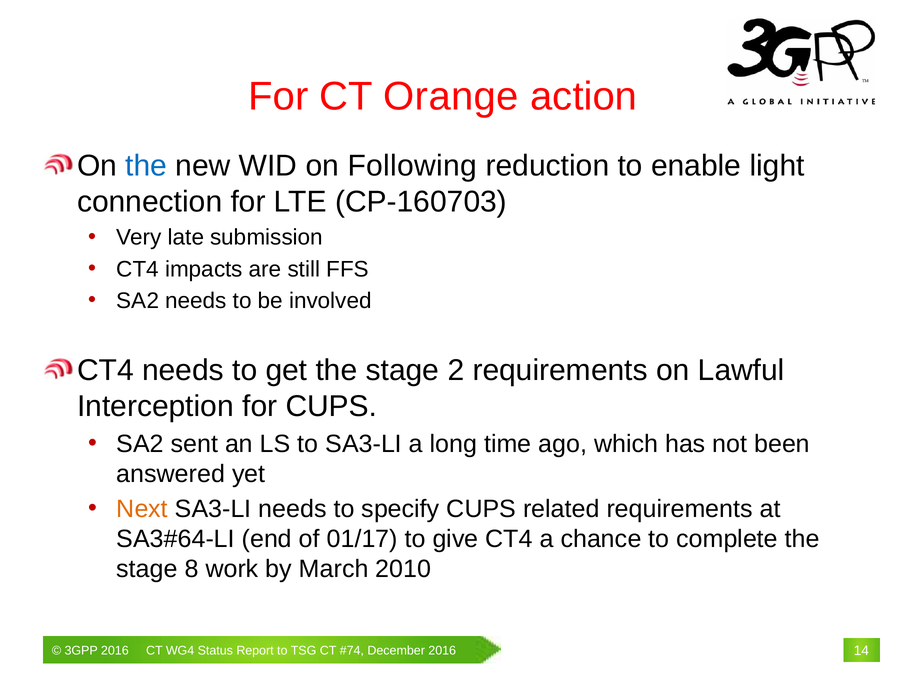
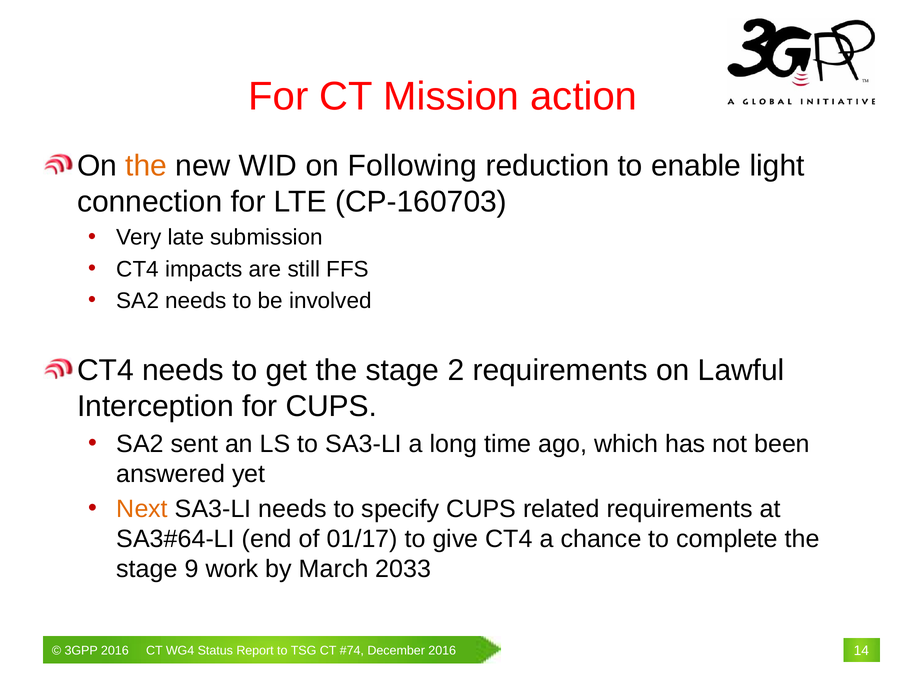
Orange: Orange -> Mission
the at (146, 166) colour: blue -> orange
8: 8 -> 9
2010: 2010 -> 2033
